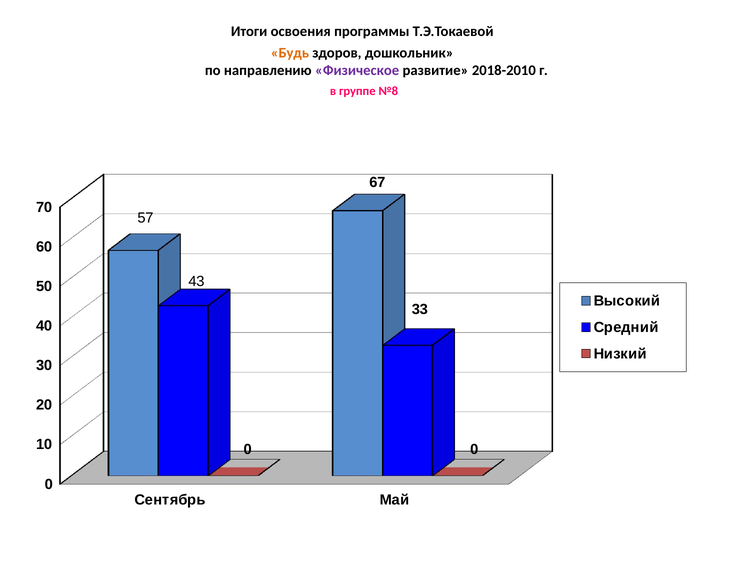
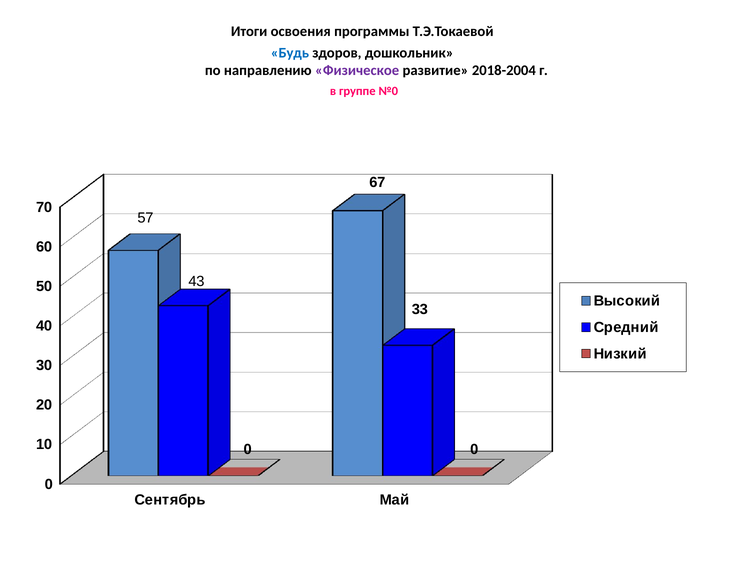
Будь colour: orange -> blue
2018-2010: 2018-2010 -> 2018-2004
№8: №8 -> №0
